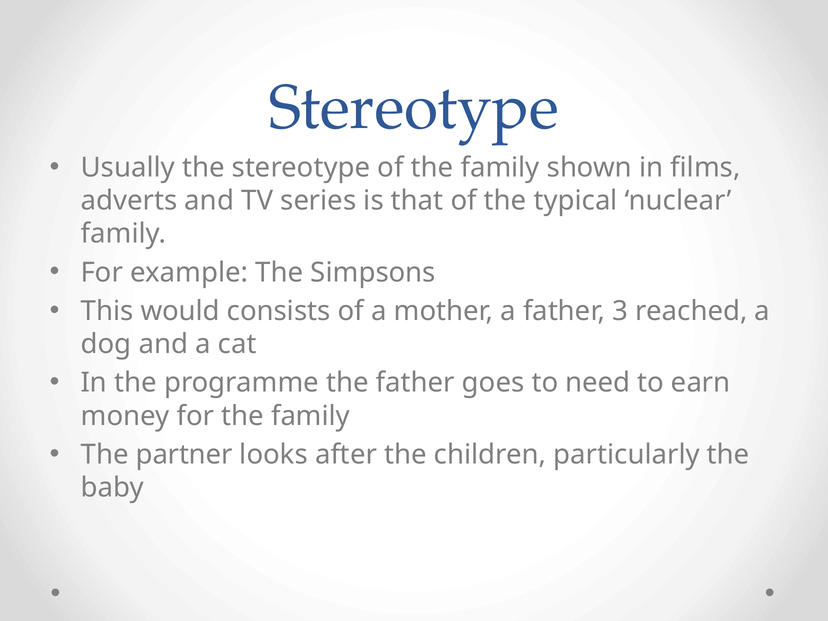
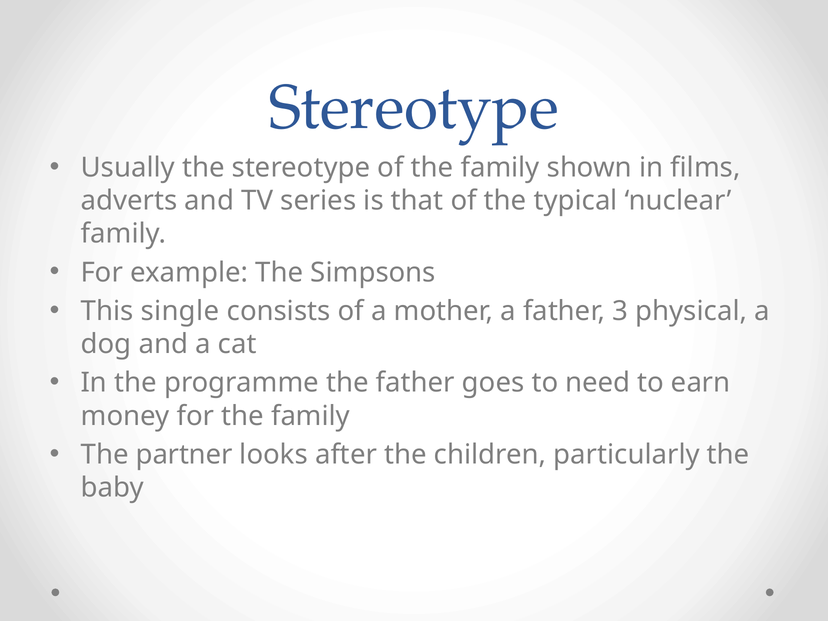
would: would -> single
reached: reached -> physical
